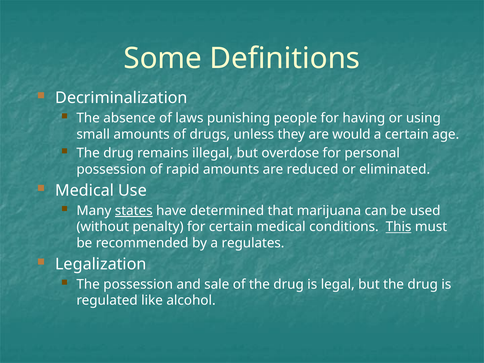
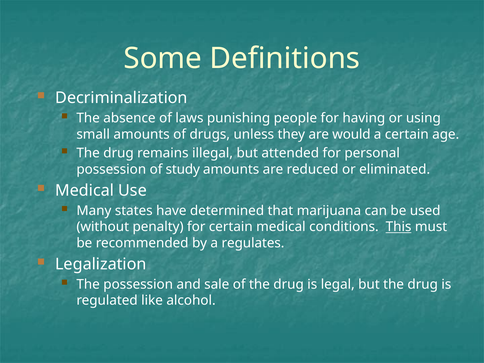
overdose: overdose -> attended
rapid: rapid -> study
states underline: present -> none
